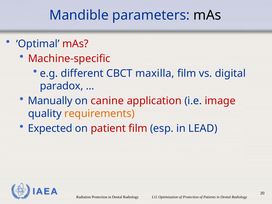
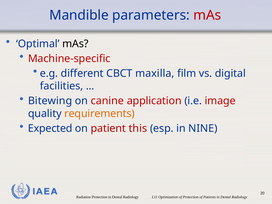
mAs at (207, 15) colour: black -> red
mAs at (75, 44) colour: red -> black
paradox: paradox -> facilities
Manually: Manually -> Bitewing
patient film: film -> this
LEAD: LEAD -> NINE
